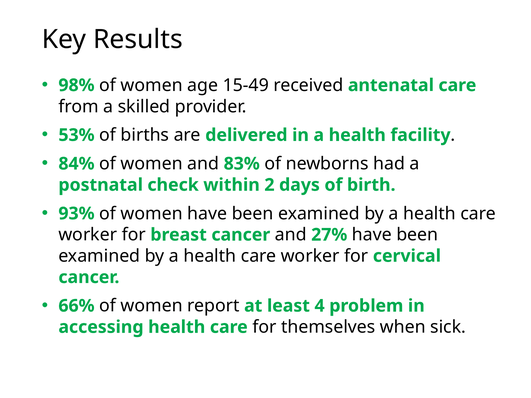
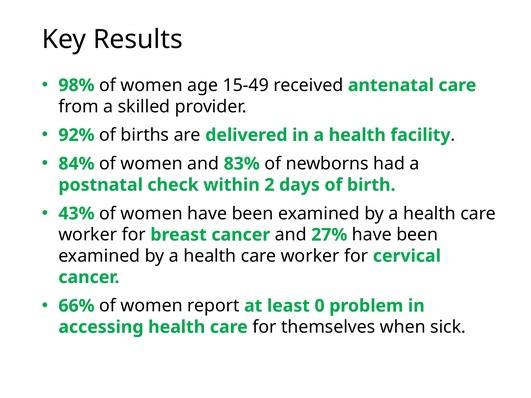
53%: 53% -> 92%
93%: 93% -> 43%
4: 4 -> 0
